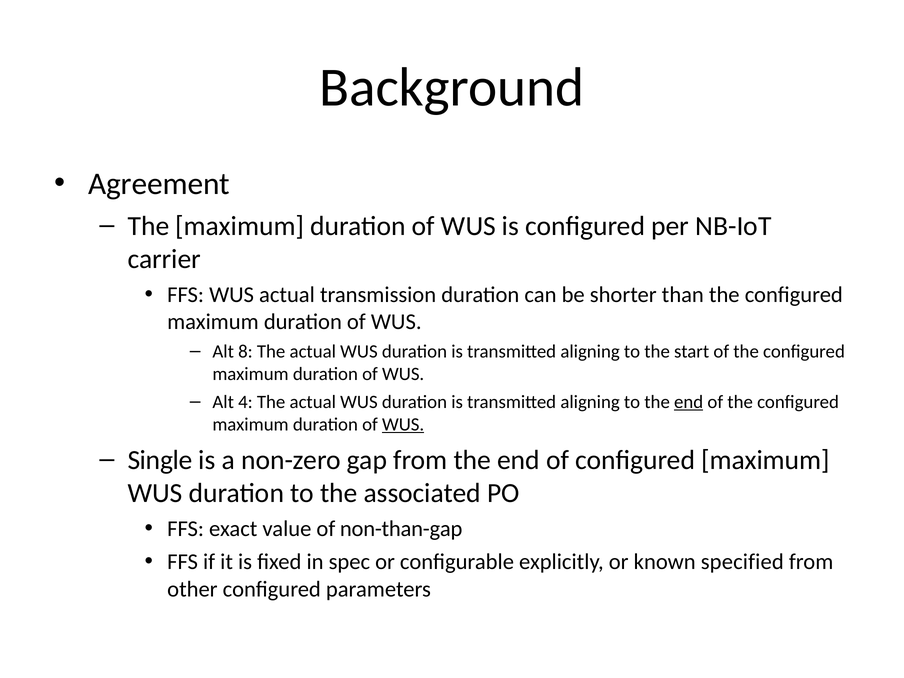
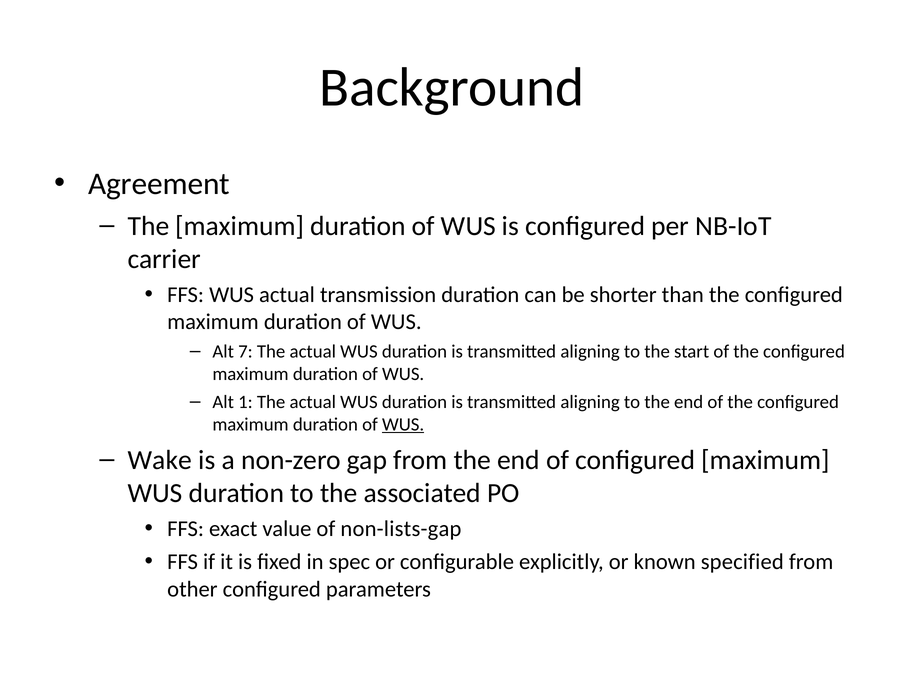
8: 8 -> 7
4: 4 -> 1
end at (689, 402) underline: present -> none
Single: Single -> Wake
non-than-gap: non-than-gap -> non-lists-gap
